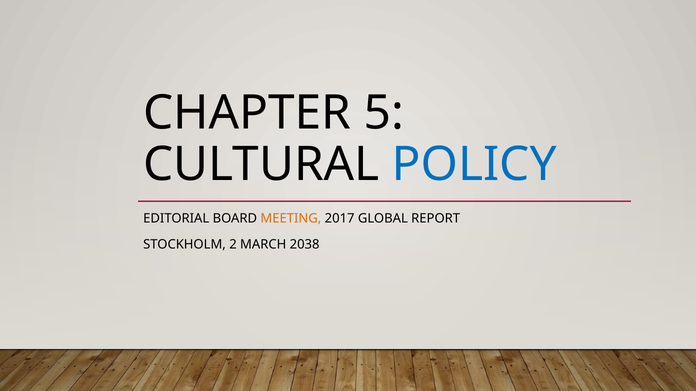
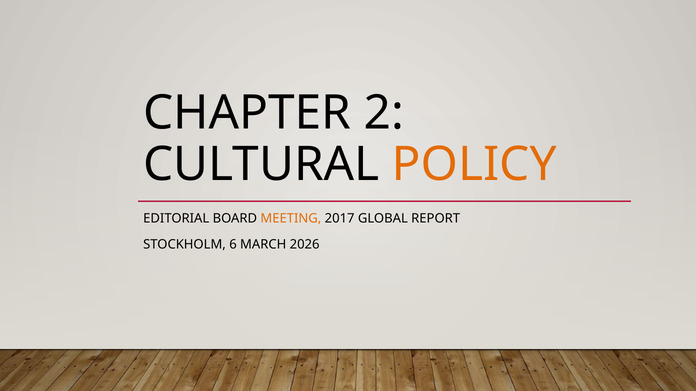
5: 5 -> 2
POLICY colour: blue -> orange
2: 2 -> 6
2038: 2038 -> 2026
